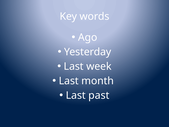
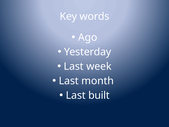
past: past -> built
